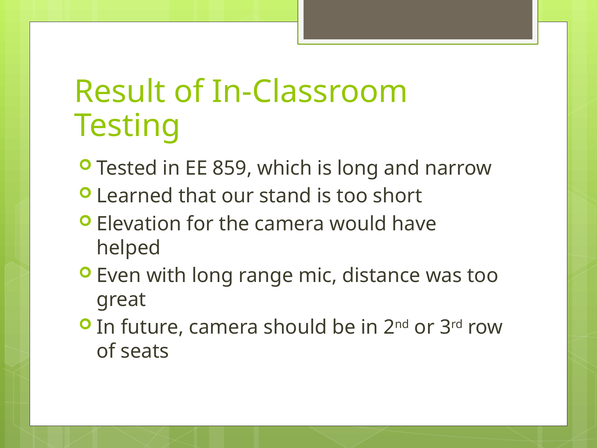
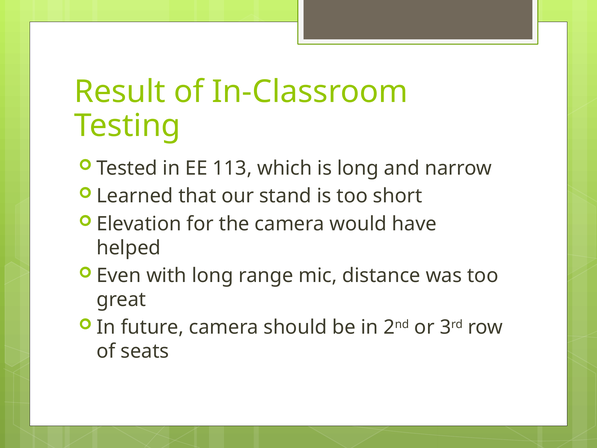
859: 859 -> 113
